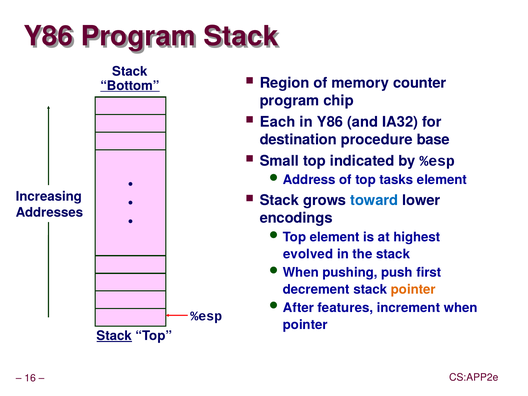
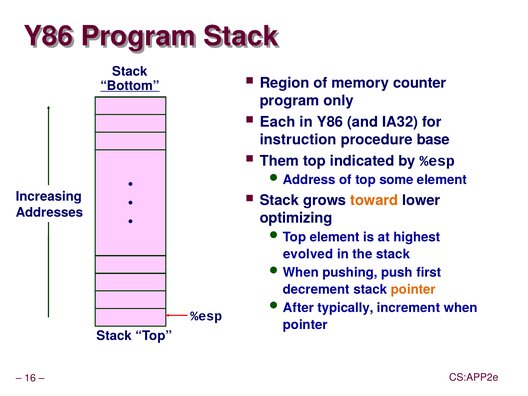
chip: chip -> only
destination: destination -> instruction
Small: Small -> Them
tasks: tasks -> some
toward colour: blue -> orange
encodings: encodings -> optimizing
features: features -> typically
Stack at (114, 336) underline: present -> none
